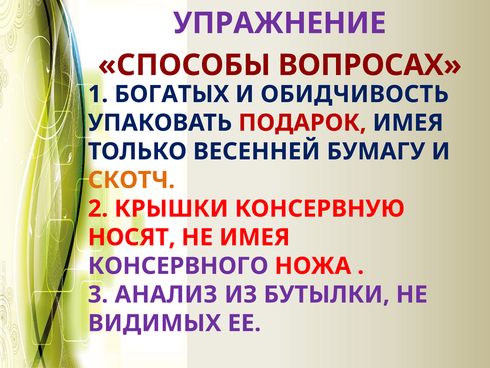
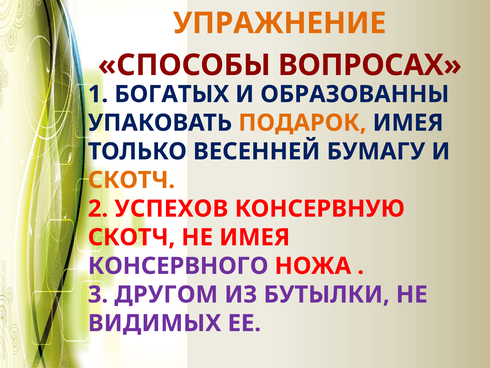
УПРАЖНЕНИЕ colour: purple -> orange
ОБИДЧИВОСТЬ: ОБИДЧИВОСТЬ -> ОБРАЗОВАННЫ
ПОДАРОК colour: red -> orange
КРЫШКИ: КРЫШКИ -> УСПЕХОВ
НОСЯТ at (132, 237): НОСЯТ -> СКОТЧ
АНАЛИЗ: АНАЛИЗ -> ДРУГОМ
